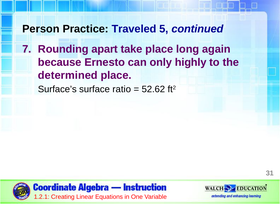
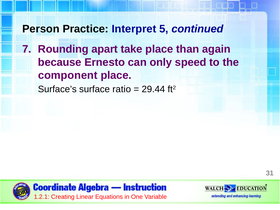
Traveled: Traveled -> Interpret
long: long -> than
highly: highly -> speed
determined: determined -> component
52.62: 52.62 -> 29.44
